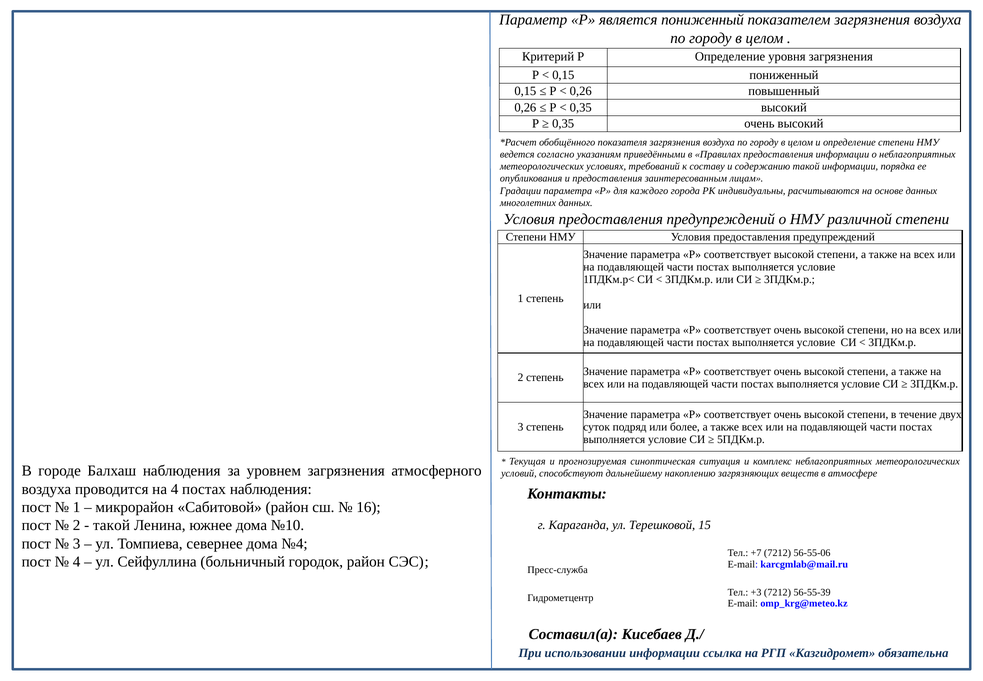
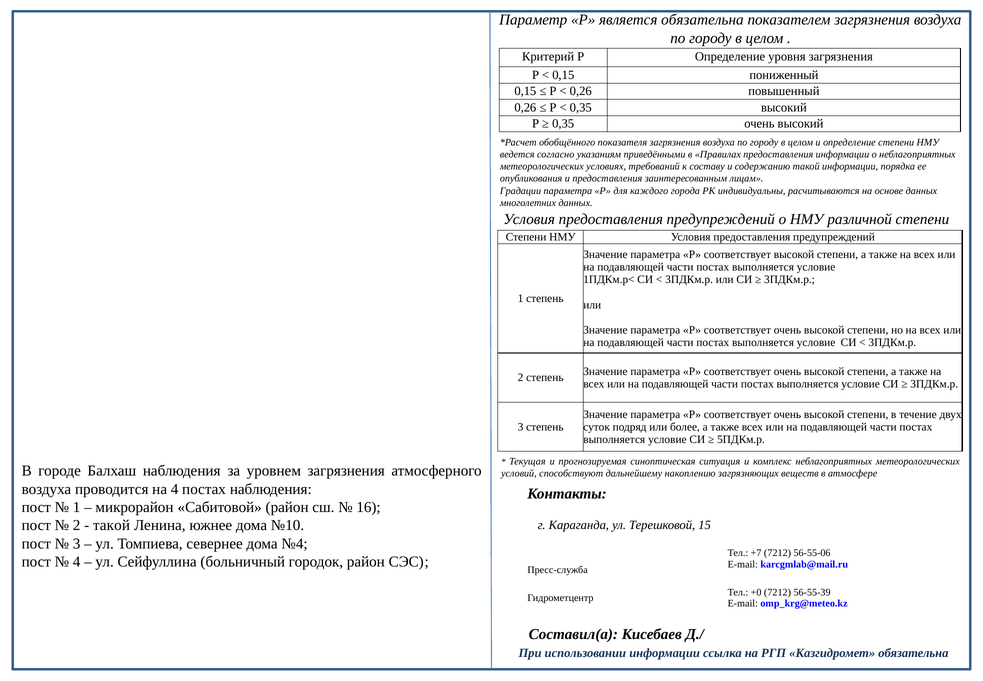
является пониженный: пониженный -> обязательна
+3: +3 -> +0
